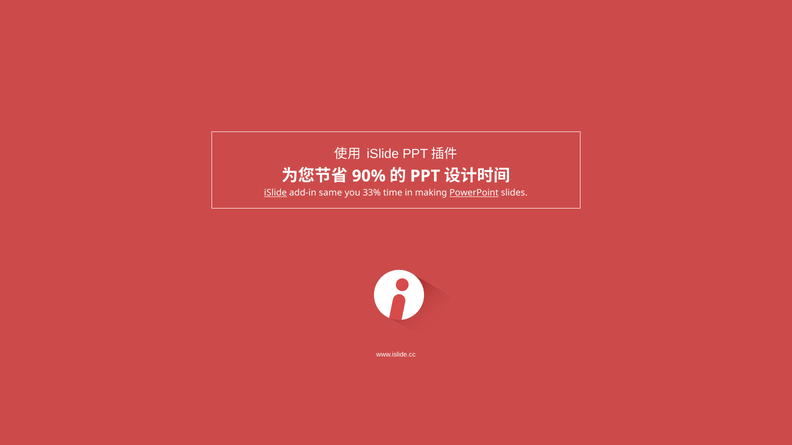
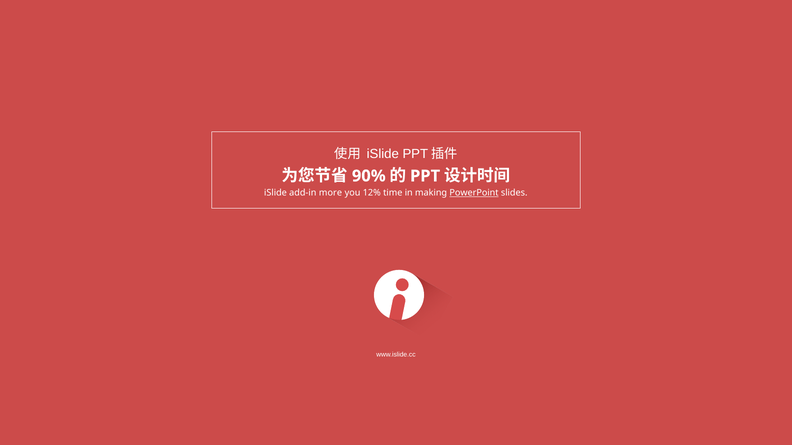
iSlide at (275, 193) underline: present -> none
same: same -> more
33%: 33% -> 12%
